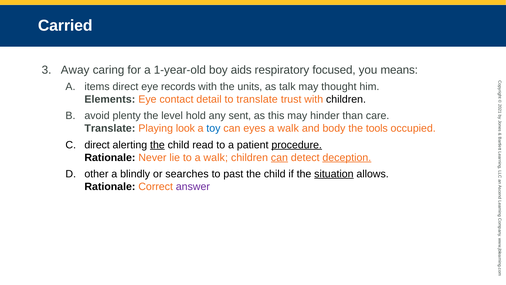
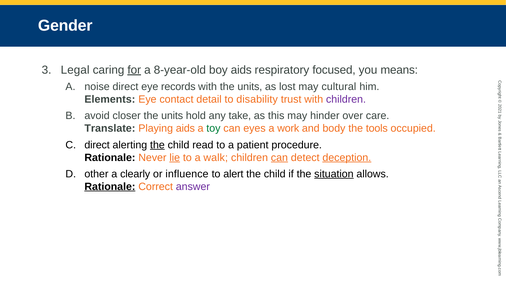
Carried: Carried -> Gender
Away: Away -> Legal
for underline: none -> present
1-year-old: 1-year-old -> 8-year-old
items: items -> noise
talk: talk -> lost
thought: thought -> cultural
to translate: translate -> disability
children at (346, 99) colour: black -> purple
plenty: plenty -> closer
level at (172, 116): level -> units
sent: sent -> take
than: than -> over
Playing look: look -> aids
toy colour: blue -> green
walk at (288, 128): walk -> work
procedure underline: present -> none
lie underline: none -> present
blindly: blindly -> clearly
searches: searches -> influence
past: past -> alert
Rationale at (110, 186) underline: none -> present
